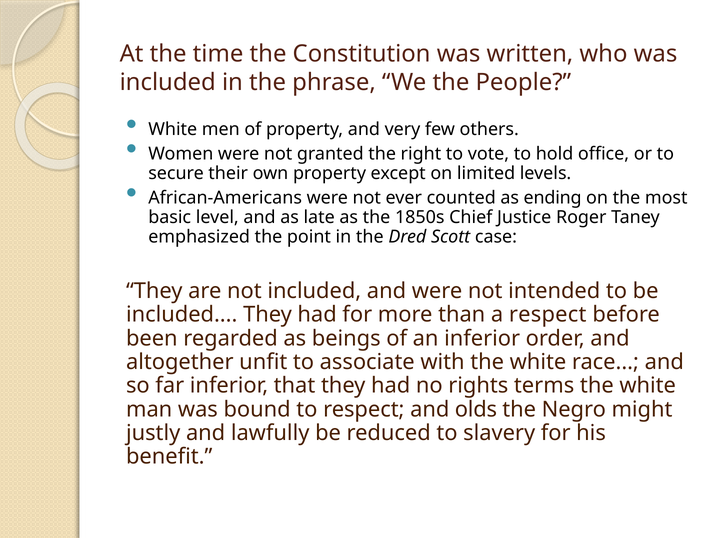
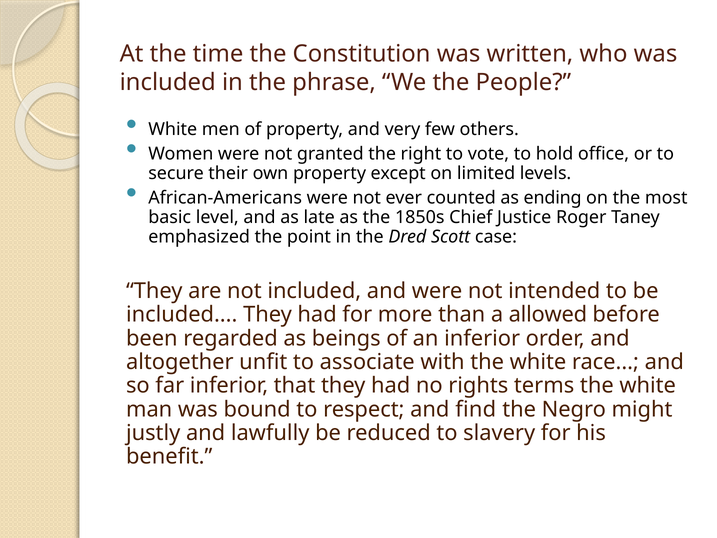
a respect: respect -> allowed
olds: olds -> find
